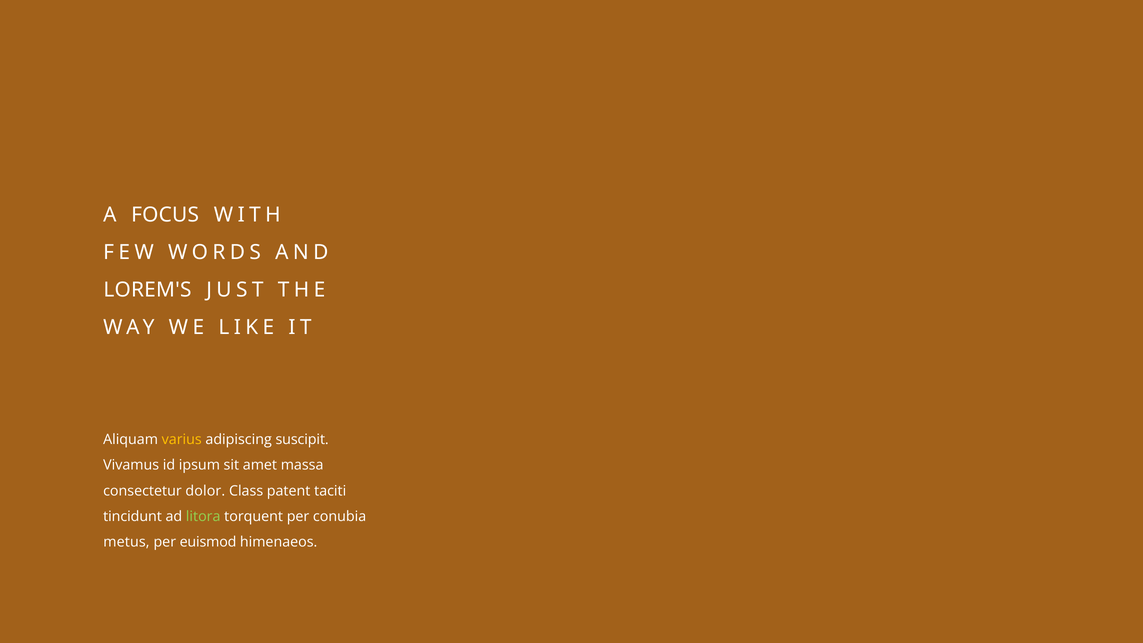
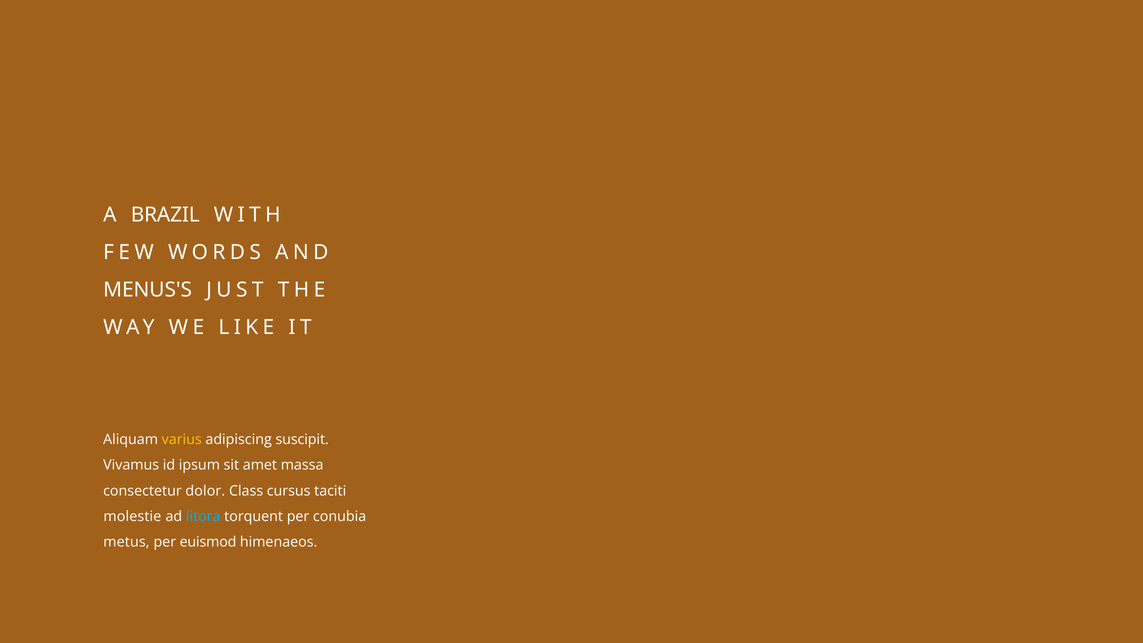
FOCUS: FOCUS -> BRAZIL
LOREM'S: LOREM'S -> MENUS'S
patent: patent -> cursus
tincidunt: tincidunt -> molestie
litora colour: light green -> light blue
